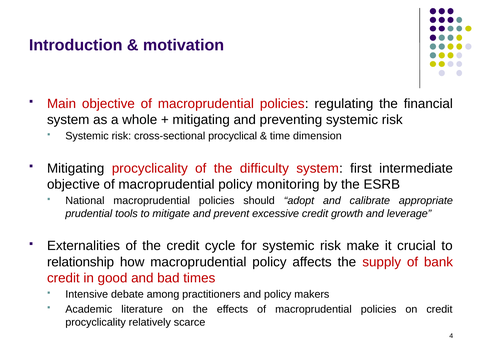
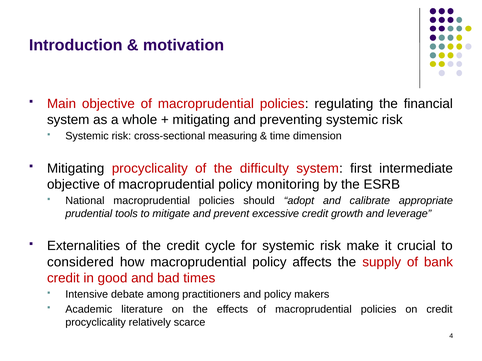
procyclical: procyclical -> measuring
relationship: relationship -> considered
